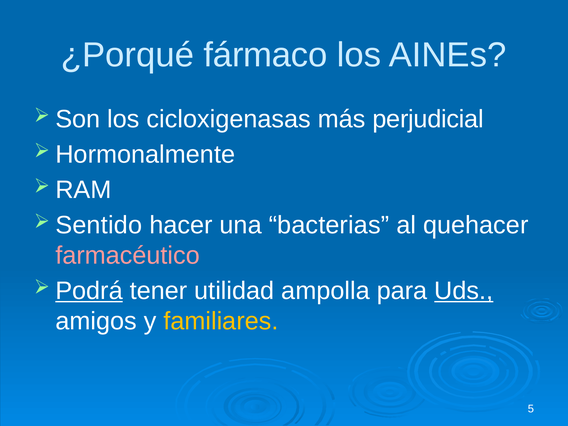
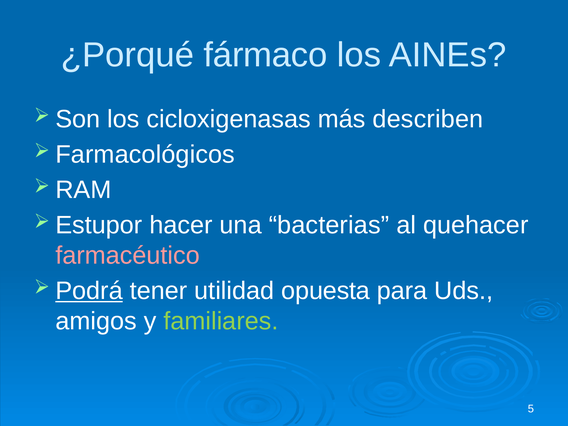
perjudicial: perjudicial -> describen
Hormonalmente: Hormonalmente -> Farmacológicos
Sentido: Sentido -> Estupor
ampolla: ampolla -> opuesta
Uds underline: present -> none
familiares colour: yellow -> light green
